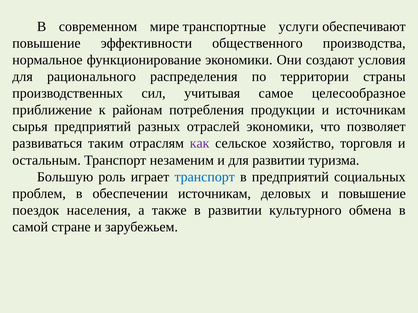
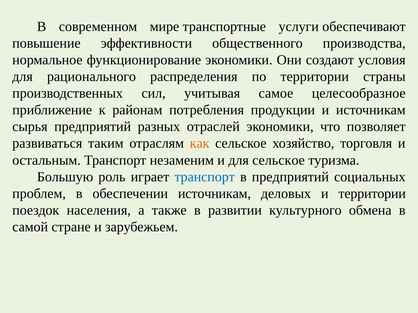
как colour: purple -> orange
для развитии: развитии -> сельское
и повышение: повышение -> территории
